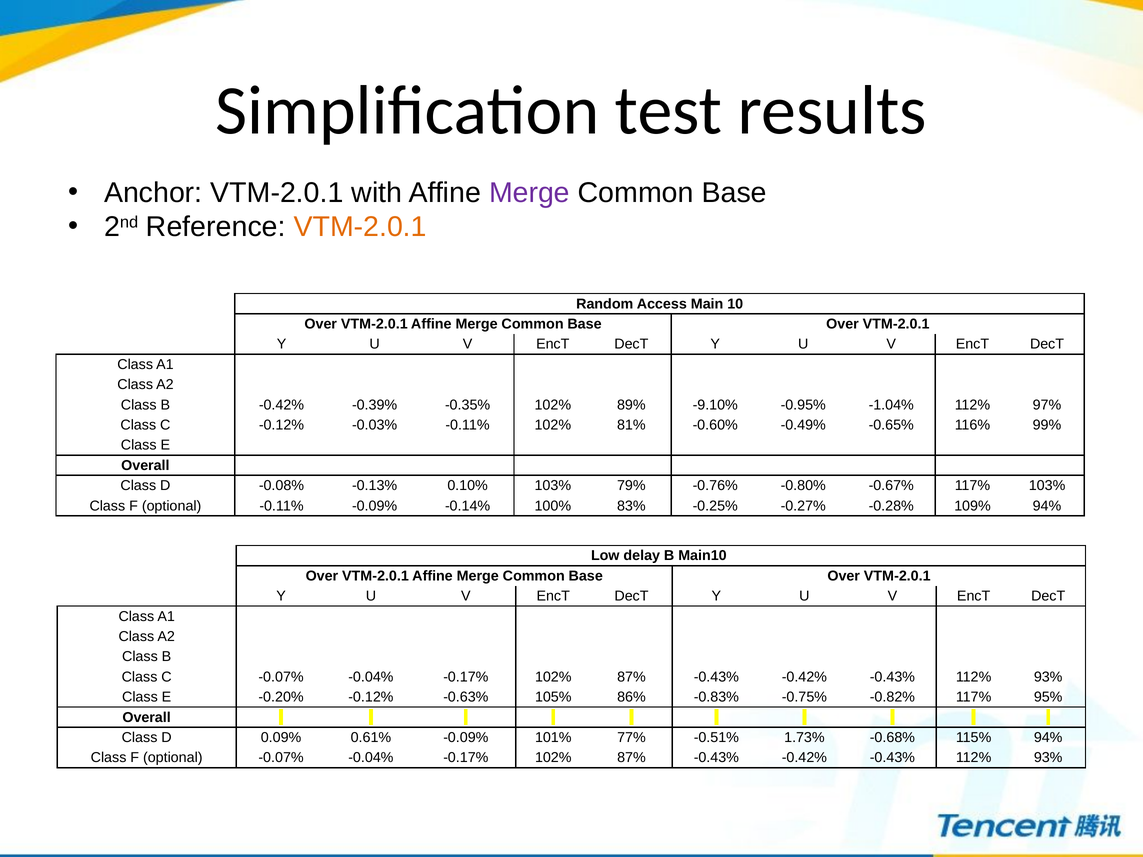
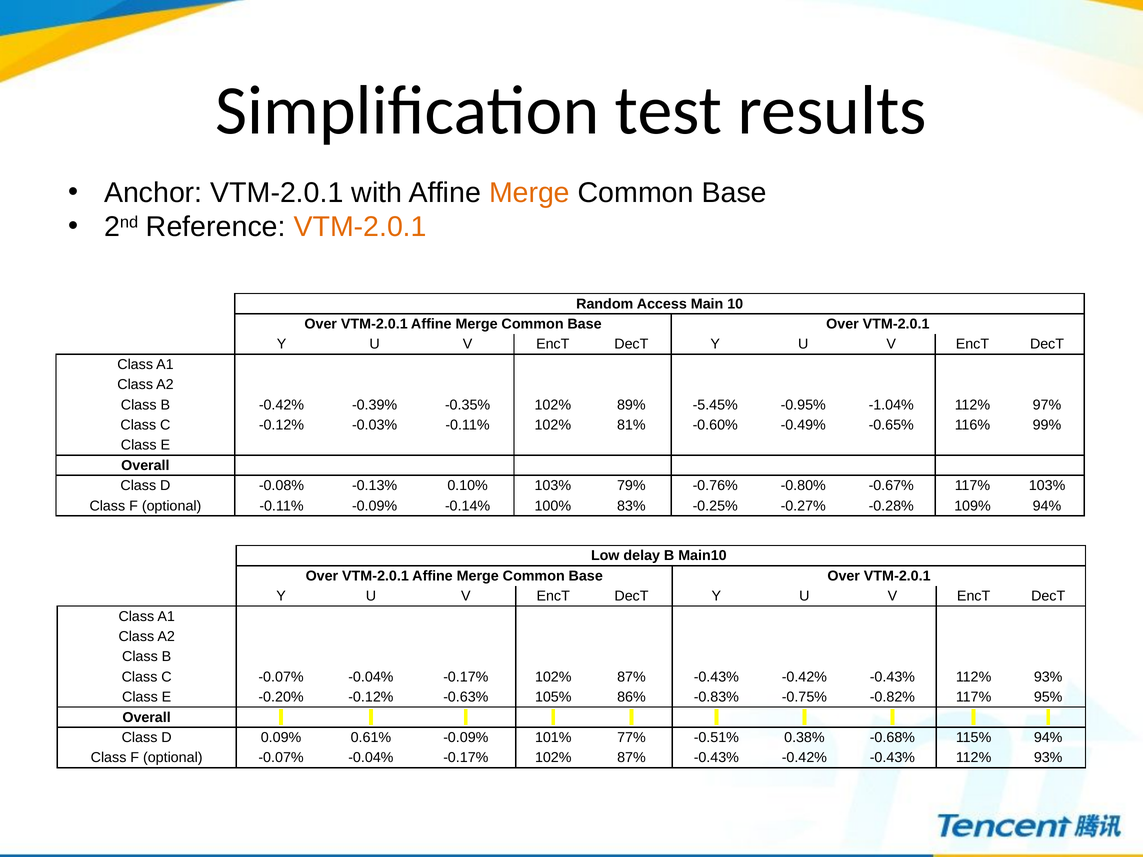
Merge at (529, 193) colour: purple -> orange
-9.10%: -9.10% -> -5.45%
1.73%: 1.73% -> 0.38%
